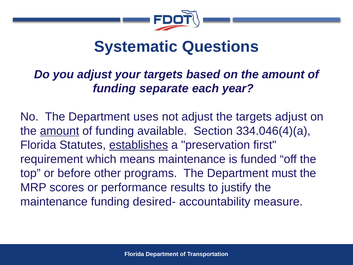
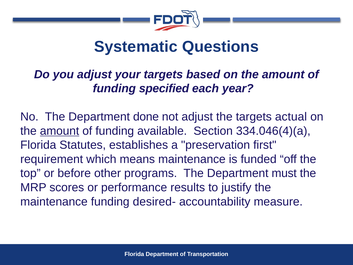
separate: separate -> specified
uses: uses -> done
targets adjust: adjust -> actual
establishes underline: present -> none
